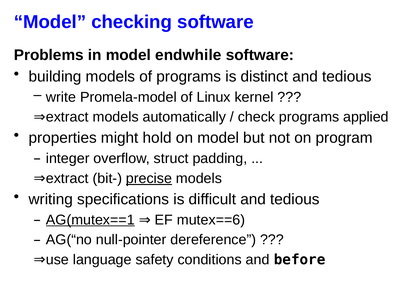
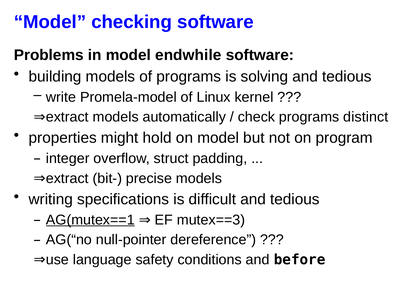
distinct: distinct -> solving
applied: applied -> distinct
precise underline: present -> none
mutex==6: mutex==6 -> mutex==3
